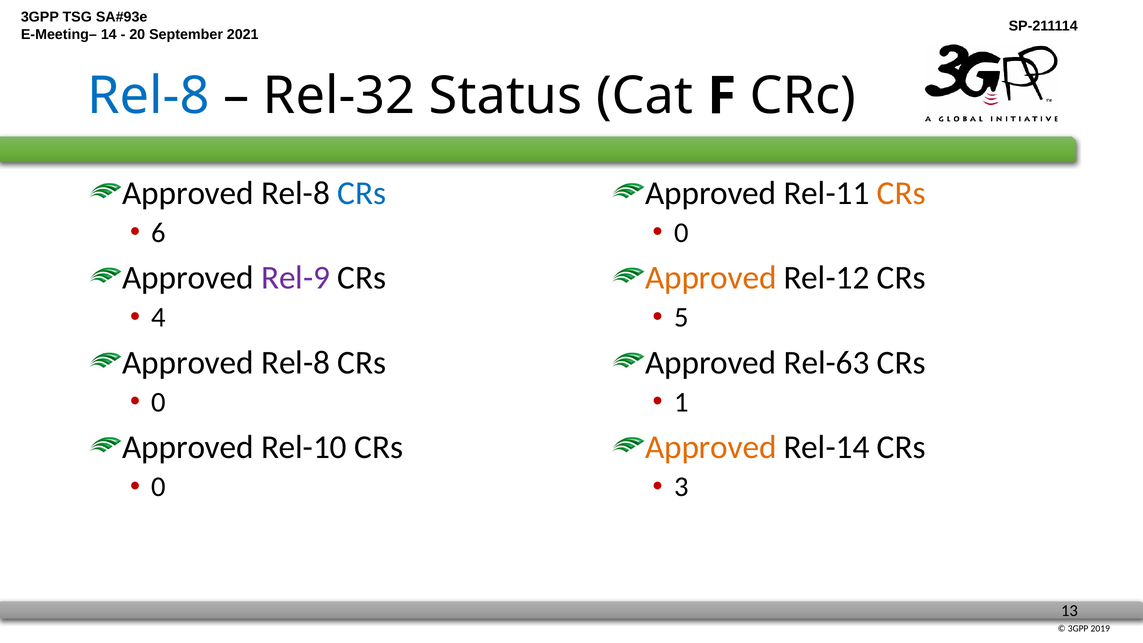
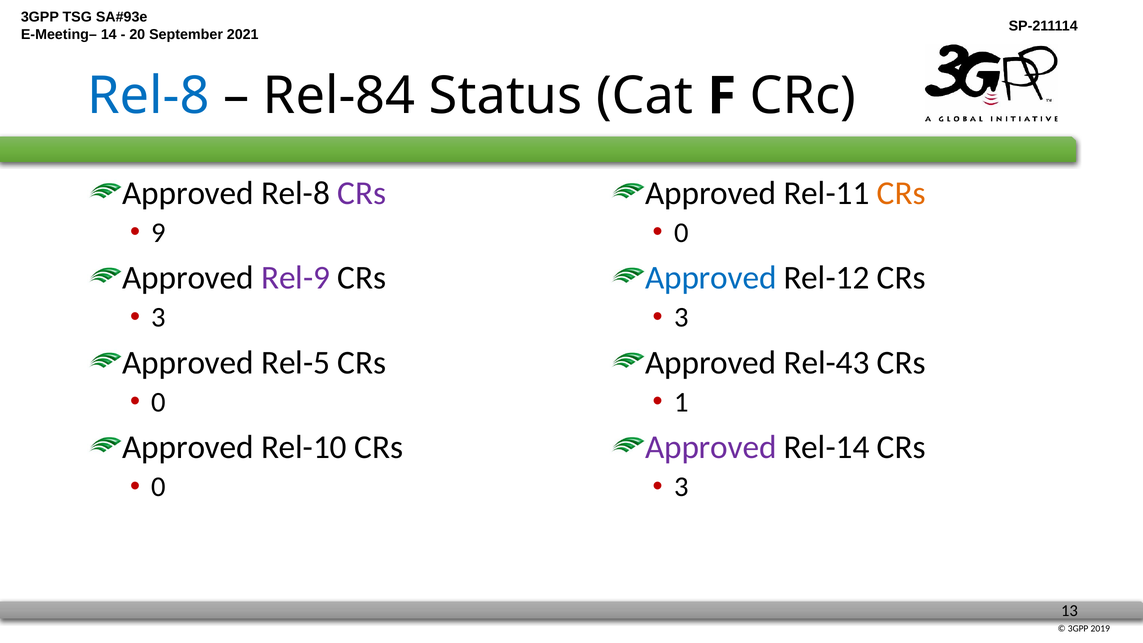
Rel-32: Rel-32 -> Rel-84
CRs at (362, 193) colour: blue -> purple
6: 6 -> 9
Approved at (711, 278) colour: orange -> blue
4 at (159, 317): 4 -> 3
5 at (681, 317): 5 -> 3
Rel-8 at (296, 363): Rel-8 -> Rel-5
Rel-63: Rel-63 -> Rel-43
Approved at (711, 447) colour: orange -> purple
